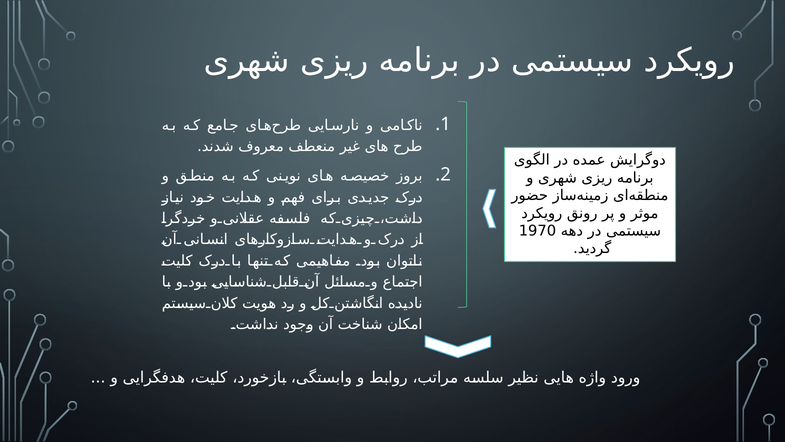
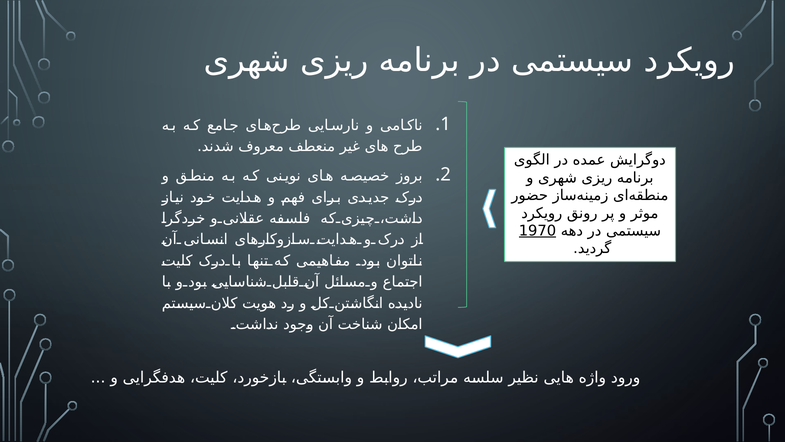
1970 underline: none -> present
